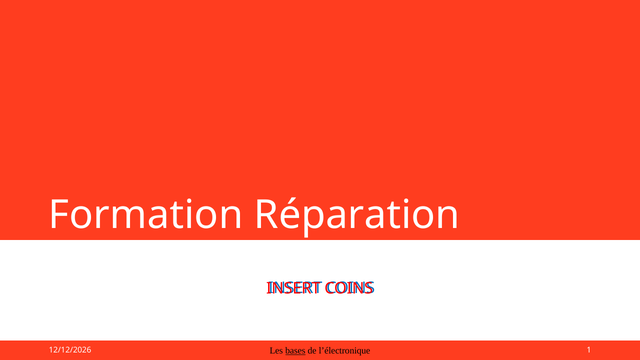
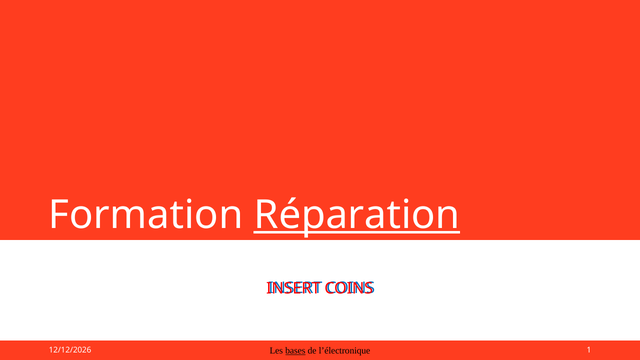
Réparation underline: none -> present
